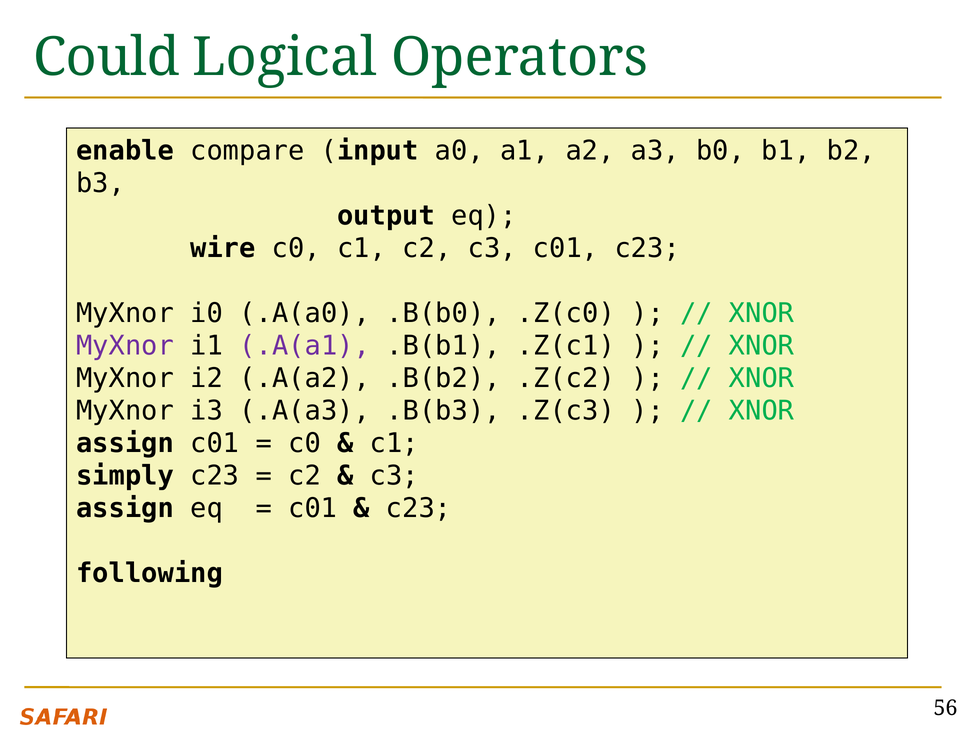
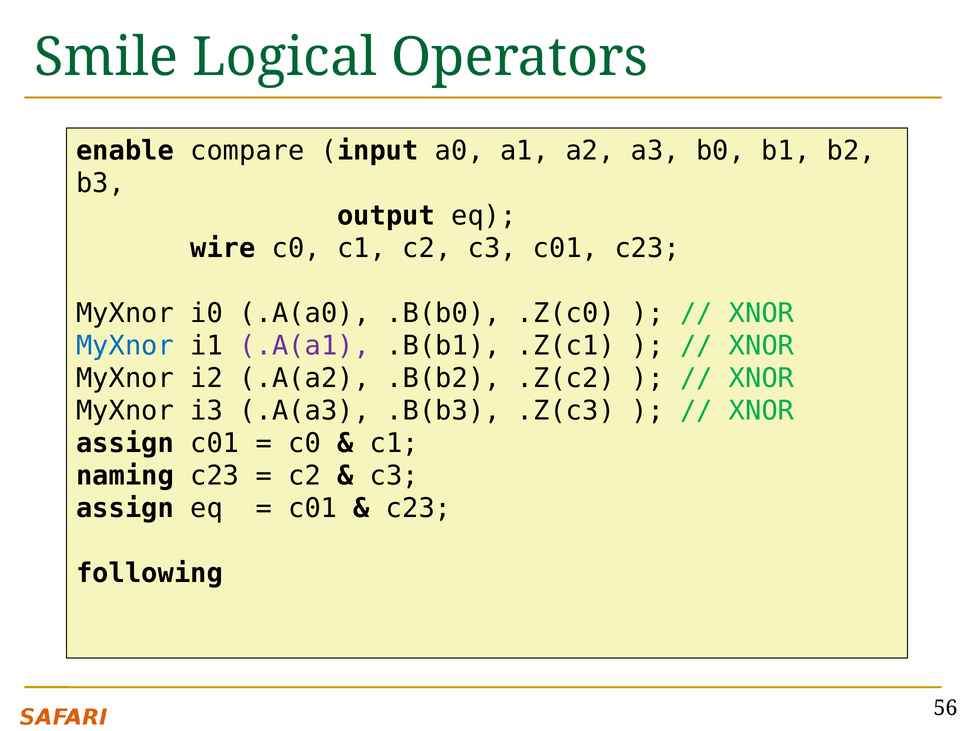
Could: Could -> Smile
MyXnor at (125, 346) colour: purple -> blue
simply: simply -> naming
